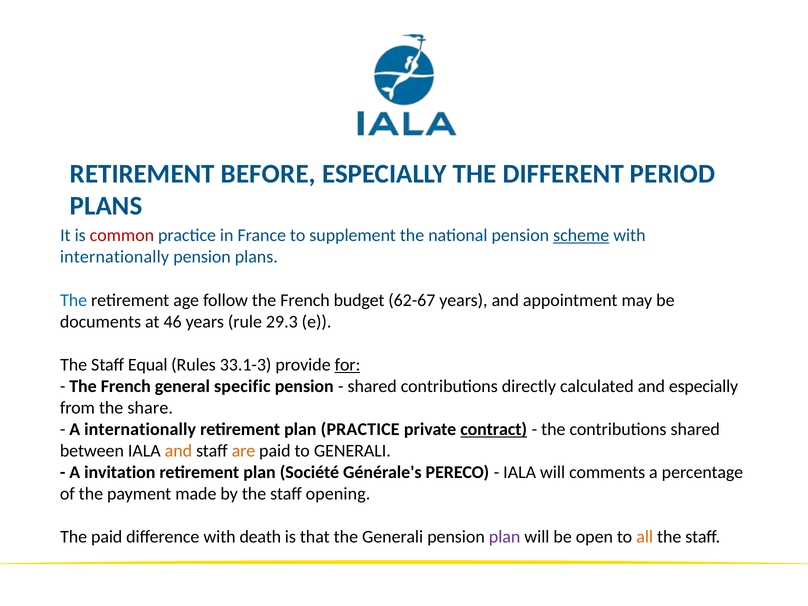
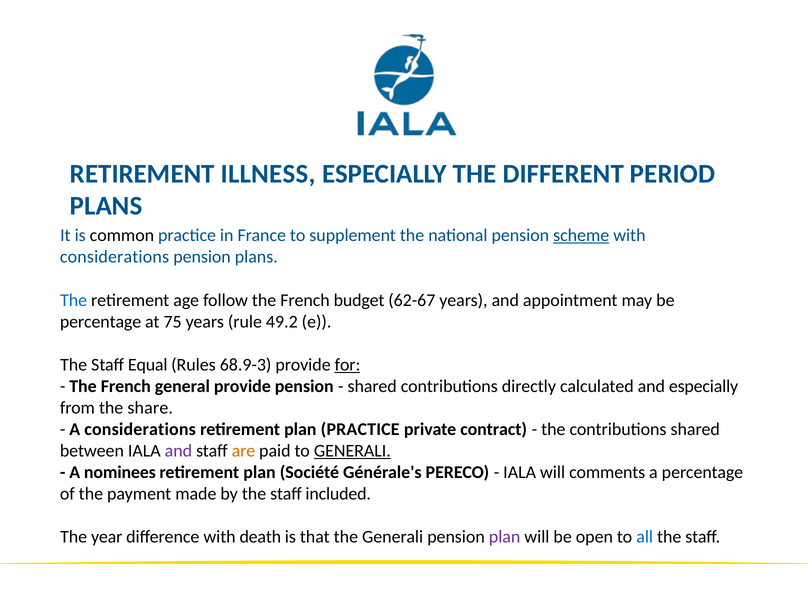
BEFORE: BEFORE -> ILLNESS
common colour: red -> black
internationally at (114, 257): internationally -> considerations
documents at (101, 322): documents -> percentage
46: 46 -> 75
29.3: 29.3 -> 49.2
33.1-3: 33.1-3 -> 68.9-3
general specific: specific -> provide
A internationally: internationally -> considerations
contract underline: present -> none
and at (178, 451) colour: orange -> purple
GENERALI at (352, 451) underline: none -> present
invitation: invitation -> nominees
opening: opening -> included
The paid: paid -> year
all colour: orange -> blue
